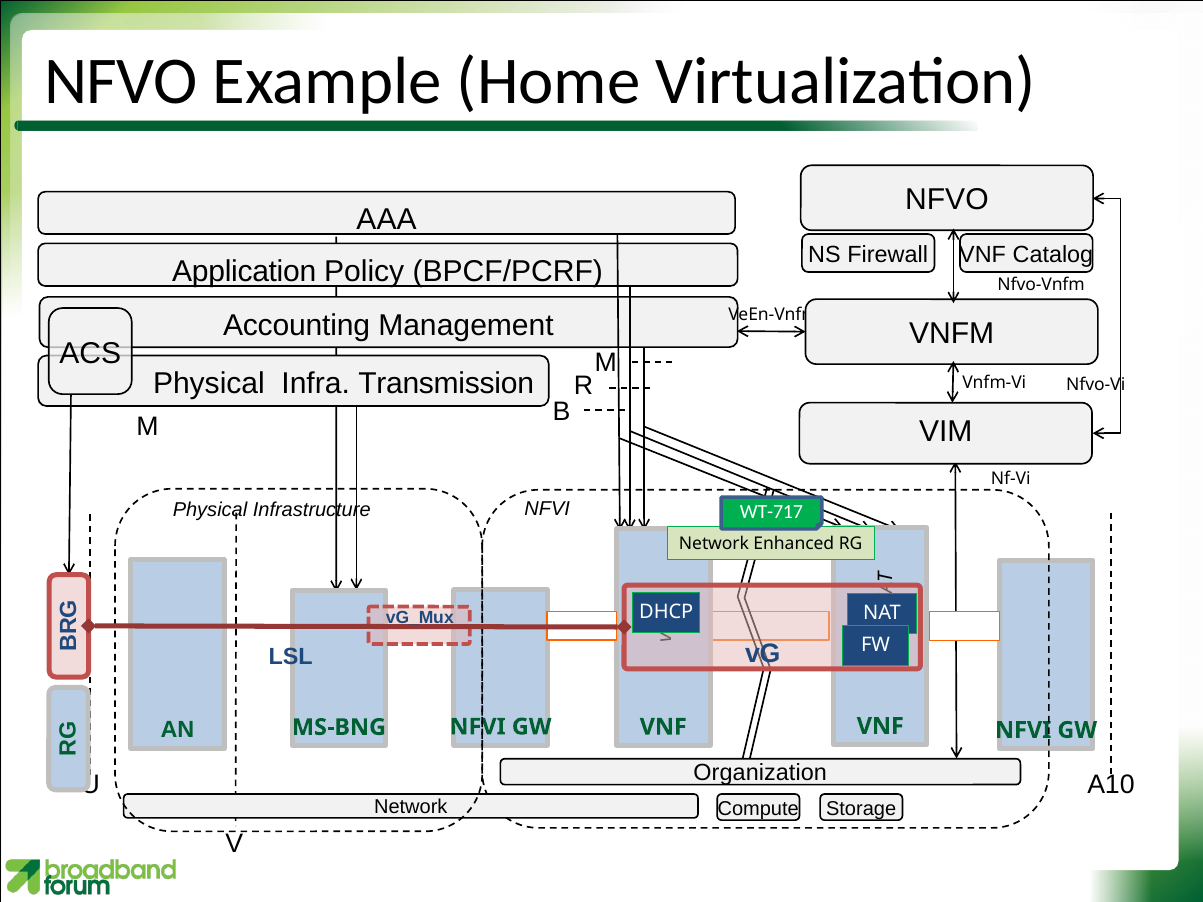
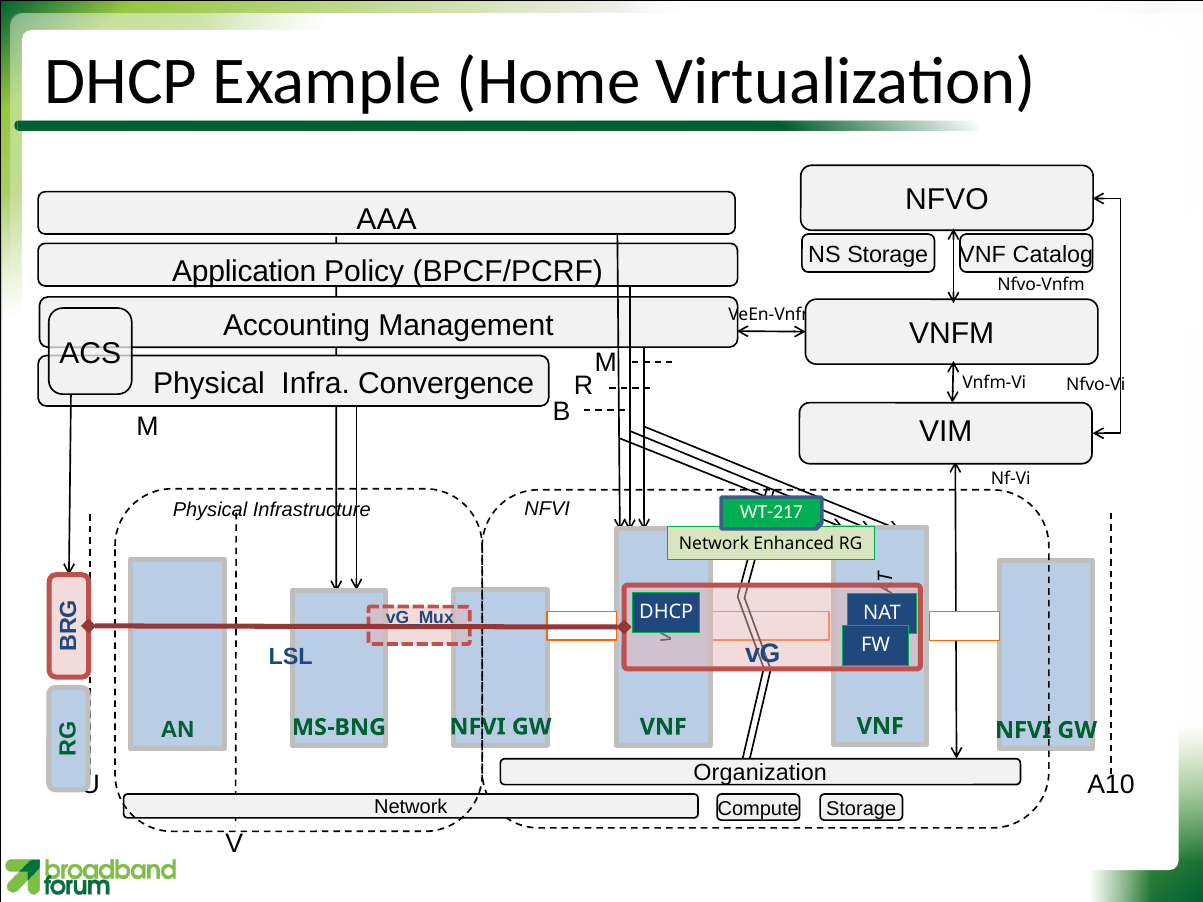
NFVO at (121, 82): NFVO -> DHCP
NS Firewall: Firewall -> Storage
Transmission: Transmission -> Convergence
WT-717: WT-717 -> WT-217
